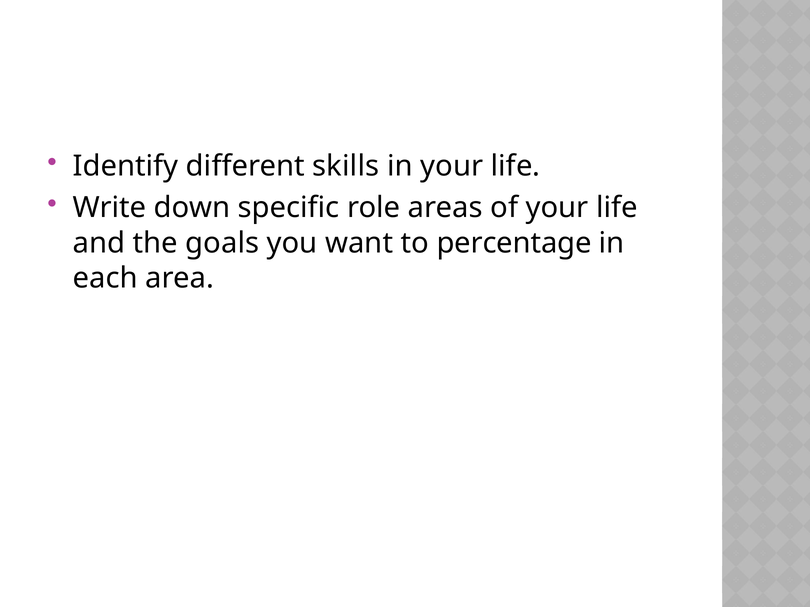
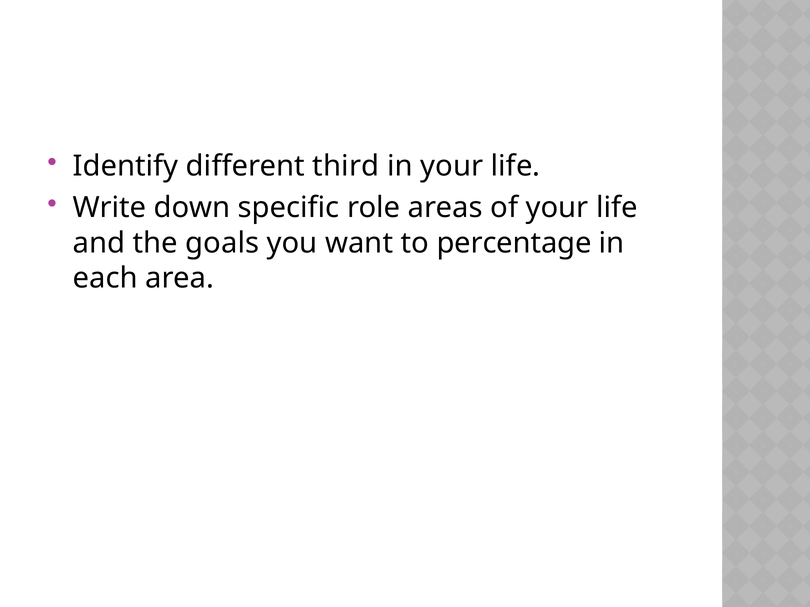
skills: skills -> third
